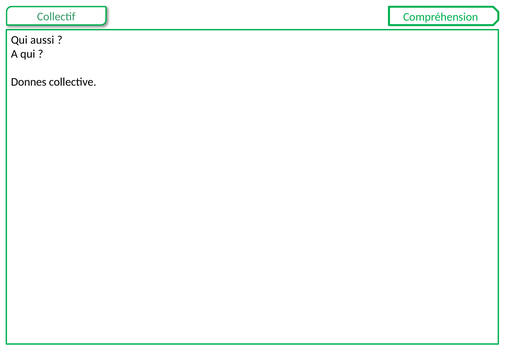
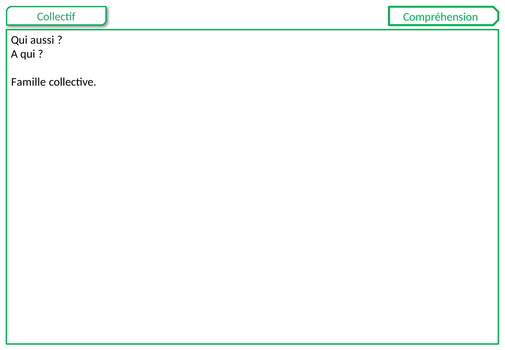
Donnes: Donnes -> Famille
